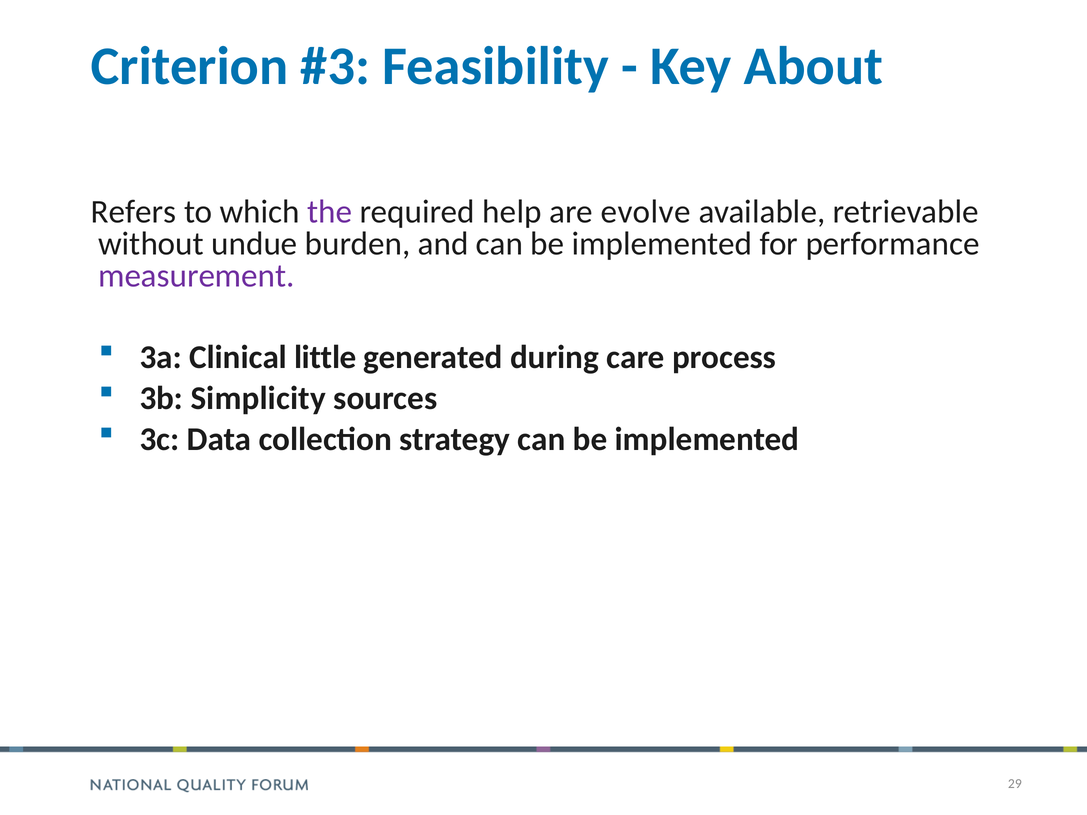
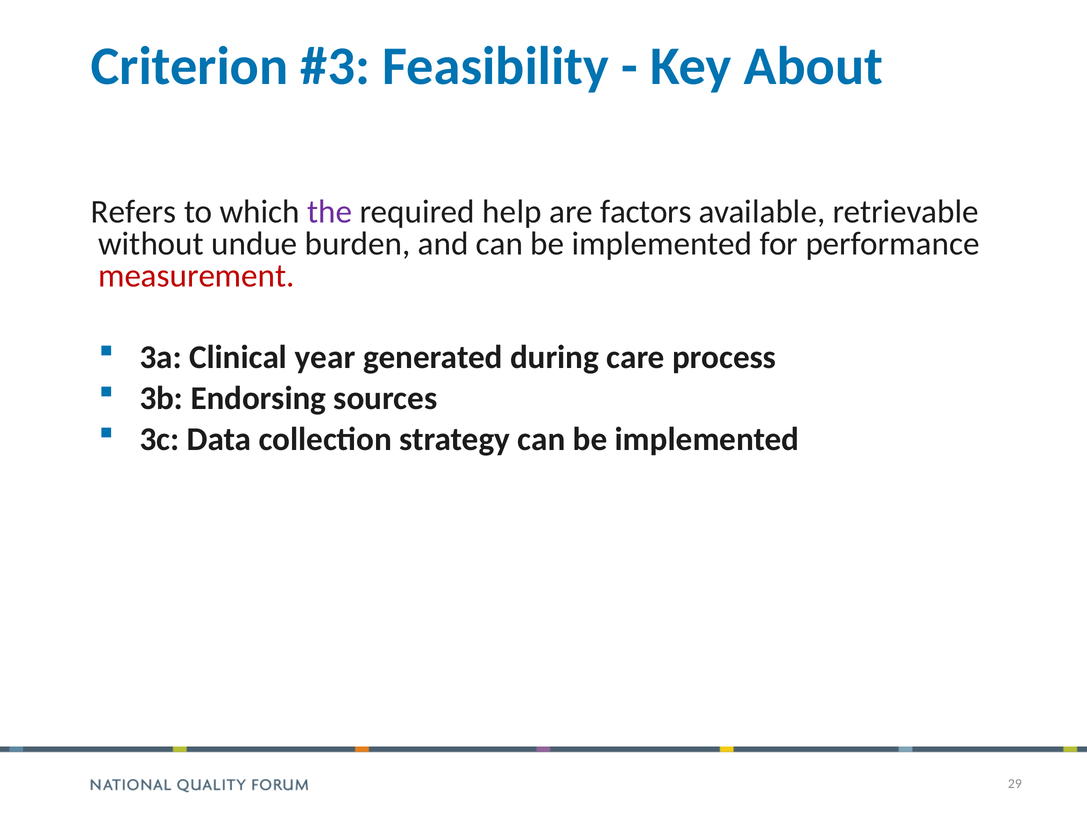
evolve: evolve -> factors
measurement colour: purple -> red
little: little -> year
Simplicity: Simplicity -> Endorsing
